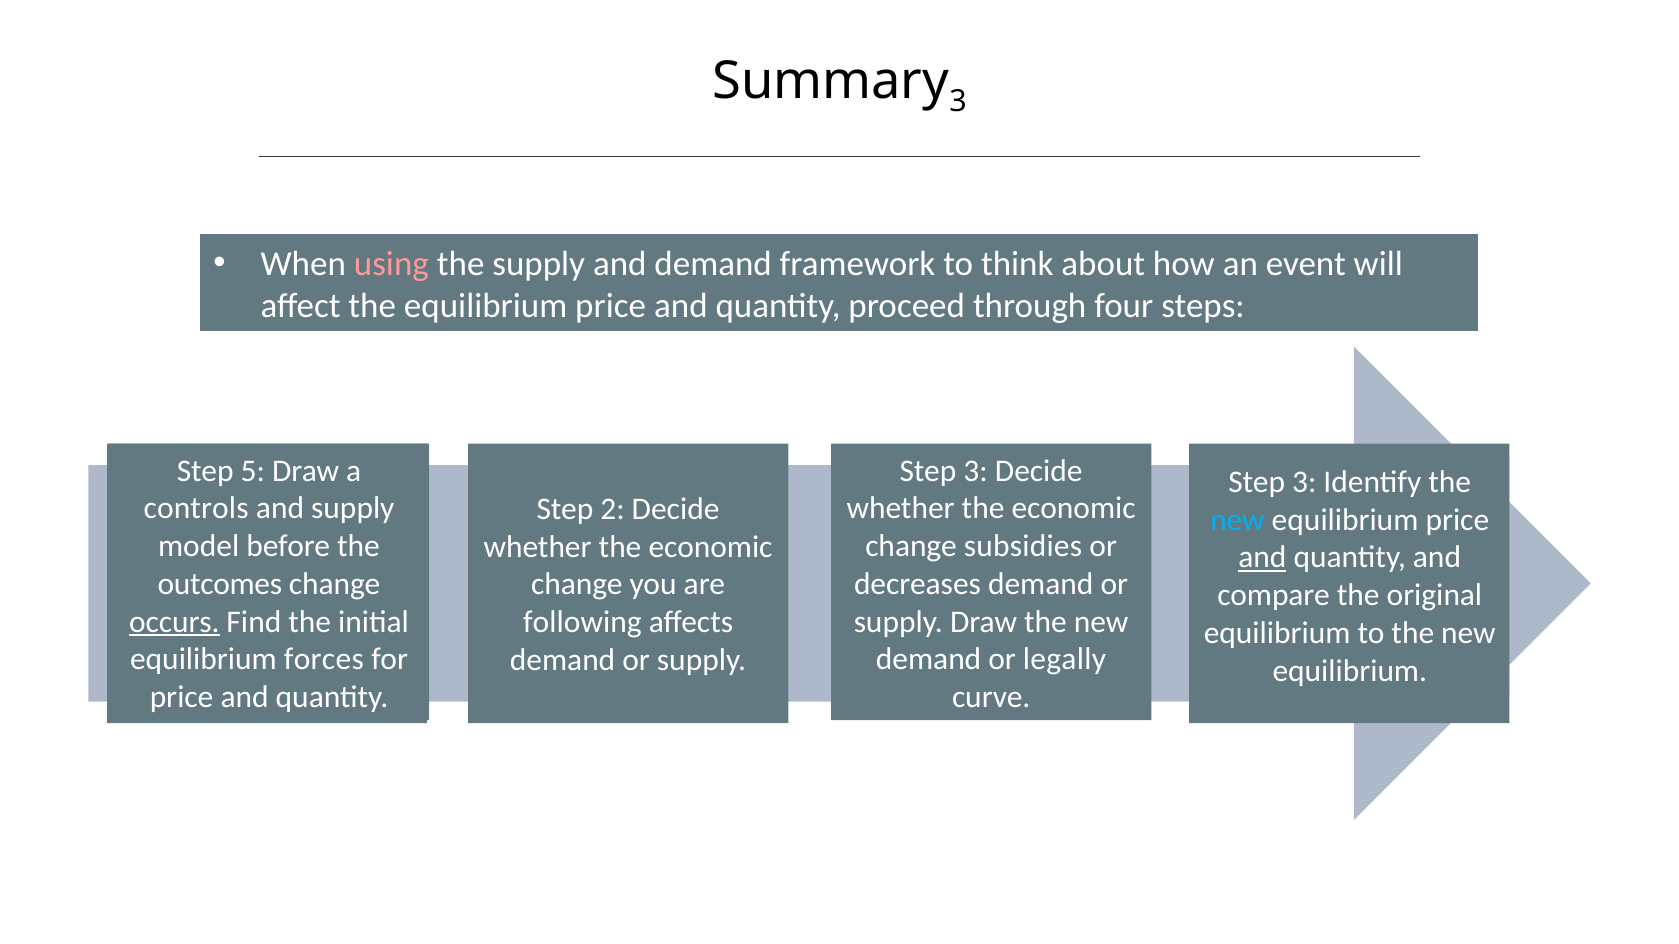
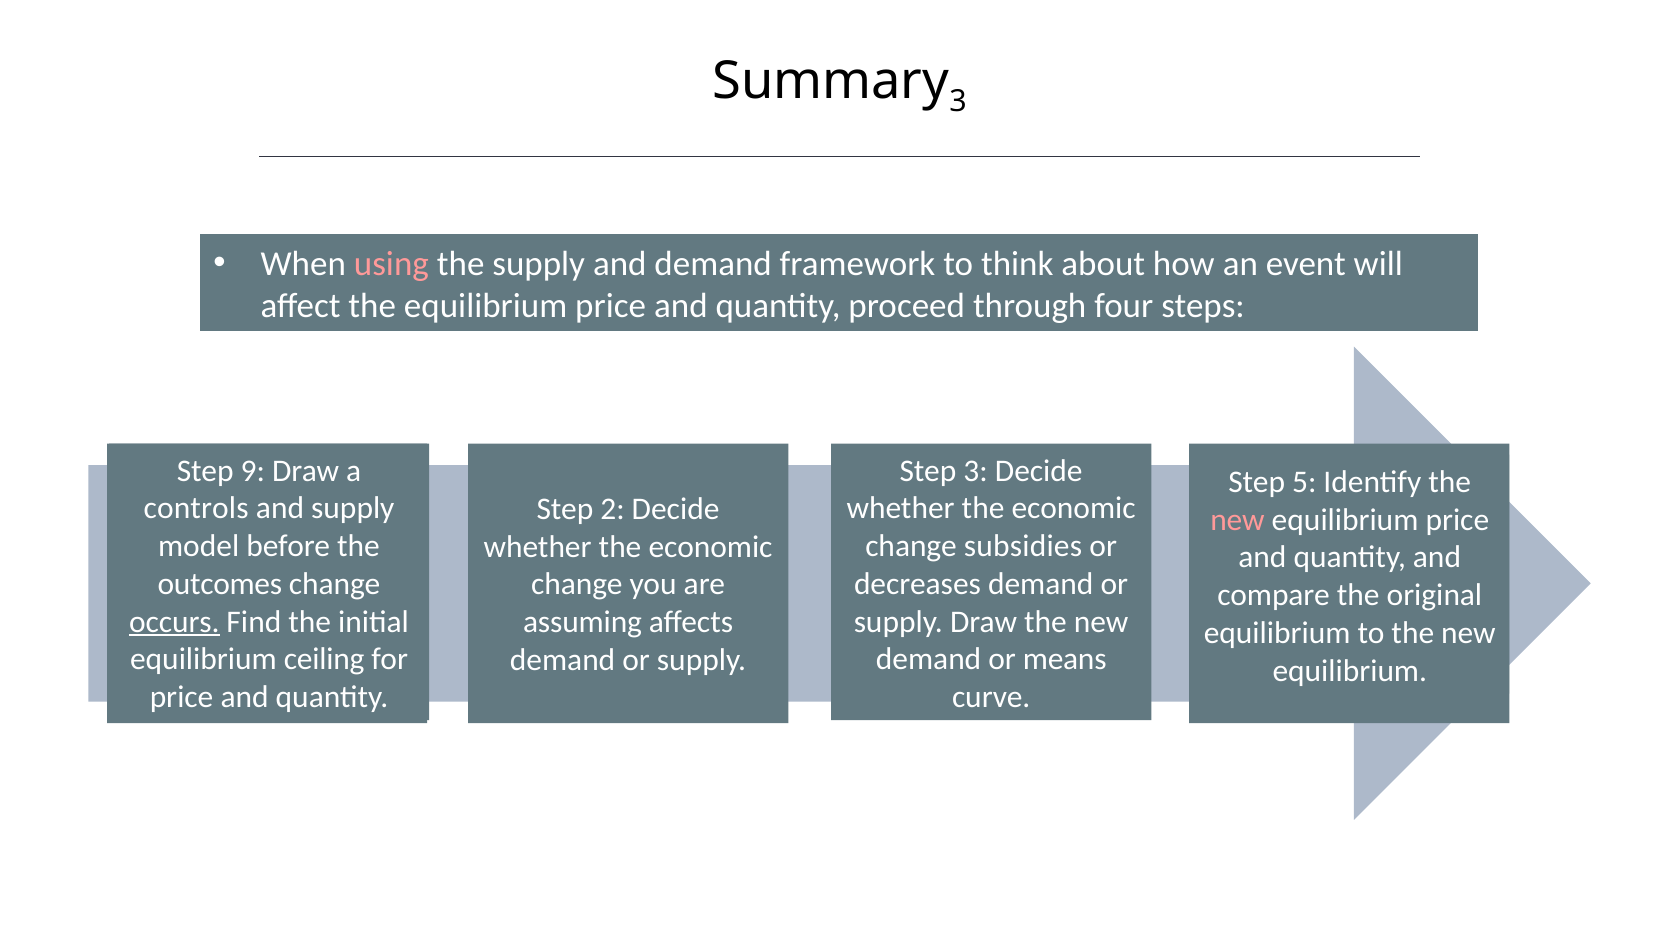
5: 5 -> 9
3 at (1304, 482): 3 -> 5
new at (1237, 520) colour: light blue -> pink
and at (1262, 558) underline: present -> none
following: following -> assuming
forces: forces -> ceiling
legally: legally -> means
